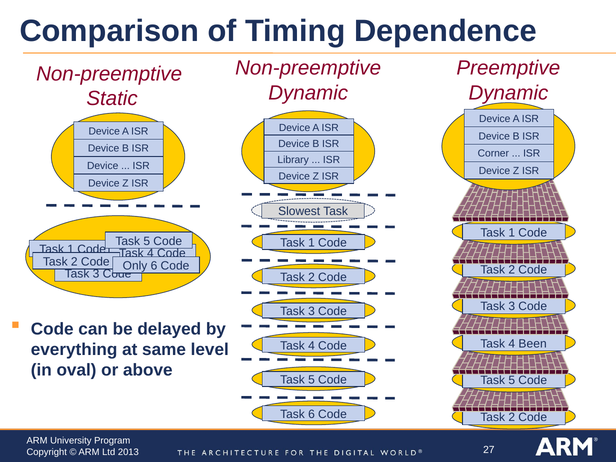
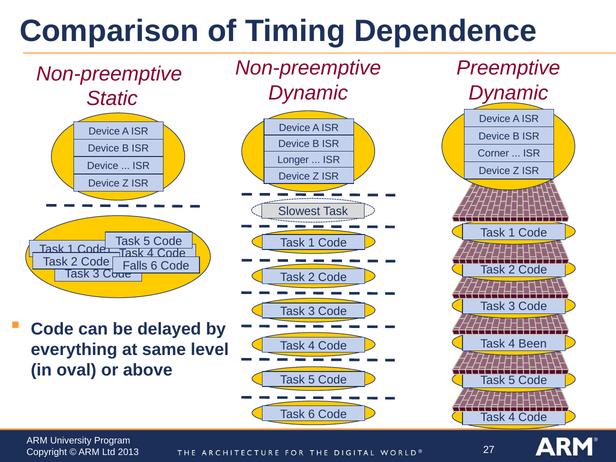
Library: Library -> Longer
Only: Only -> Falls
2 at (512, 417): 2 -> 4
